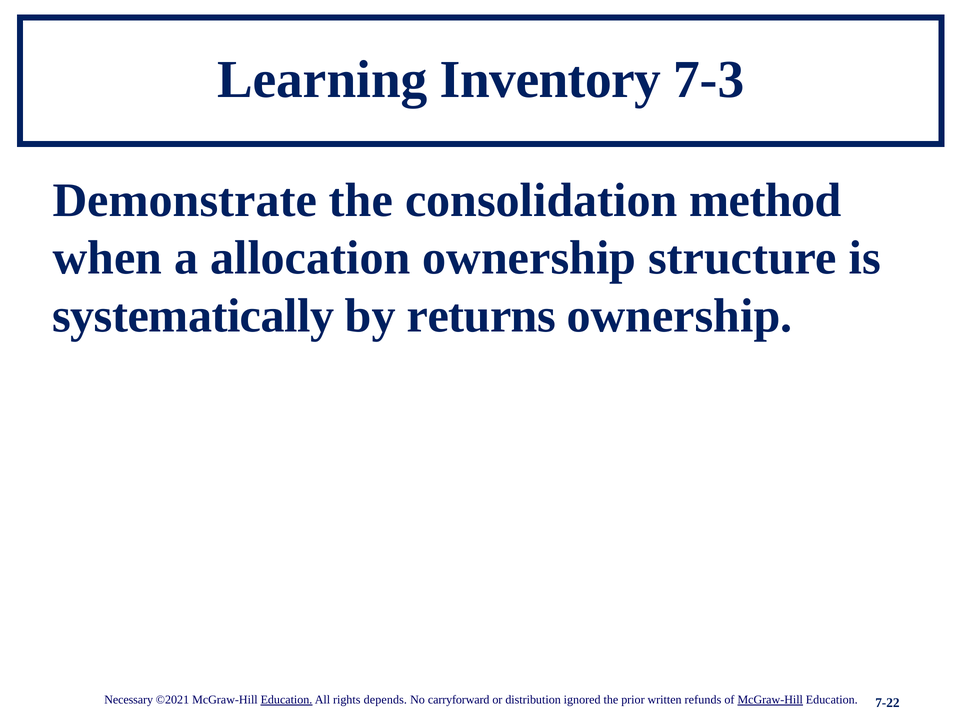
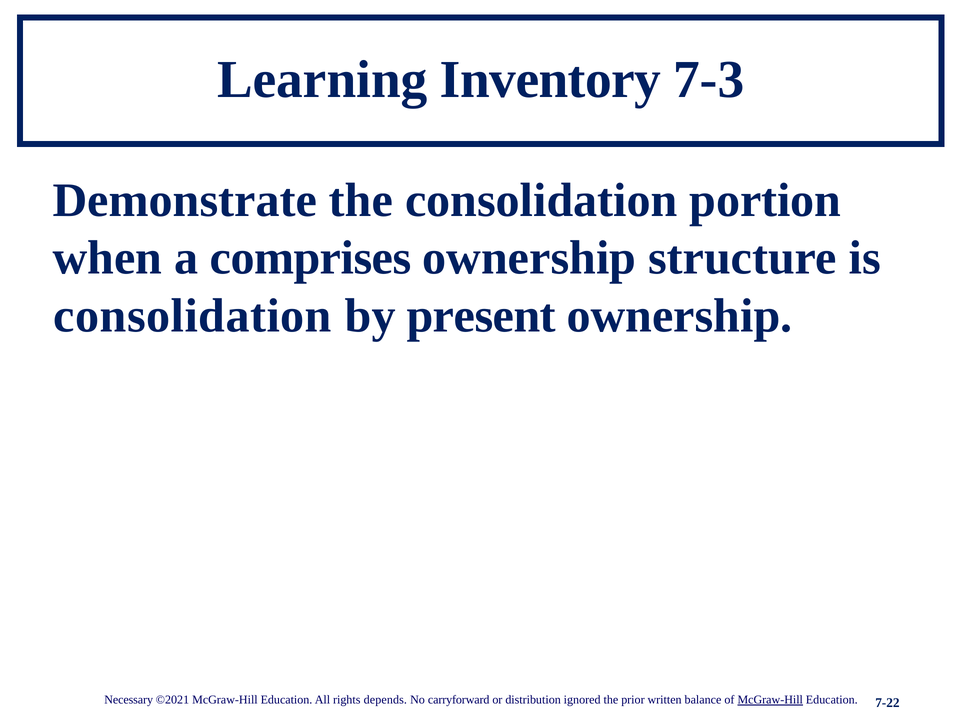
method: method -> portion
allocation: allocation -> comprises
systematically at (193, 316): systematically -> consolidation
returns: returns -> present
Education at (286, 700) underline: present -> none
refunds: refunds -> balance
